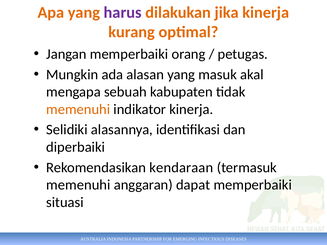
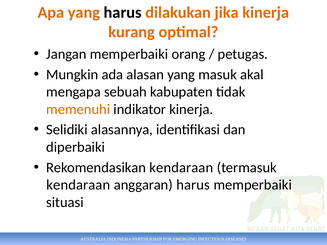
harus at (123, 12) colour: purple -> black
memenuhi at (78, 185): memenuhi -> kendaraan
anggaran dapat: dapat -> harus
